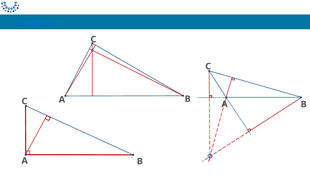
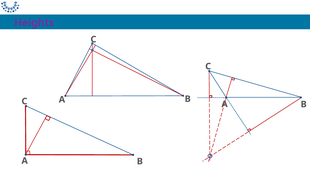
Heights colour: blue -> purple
